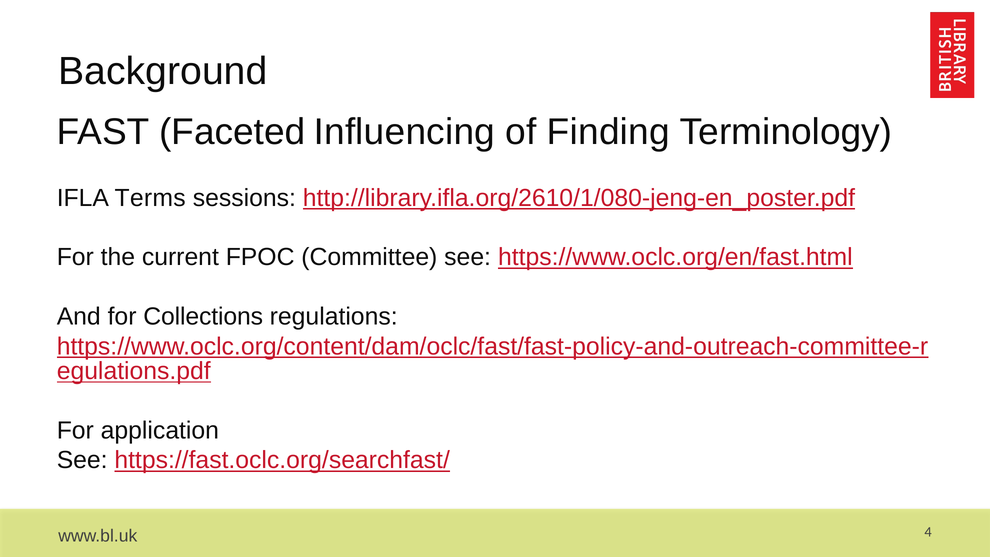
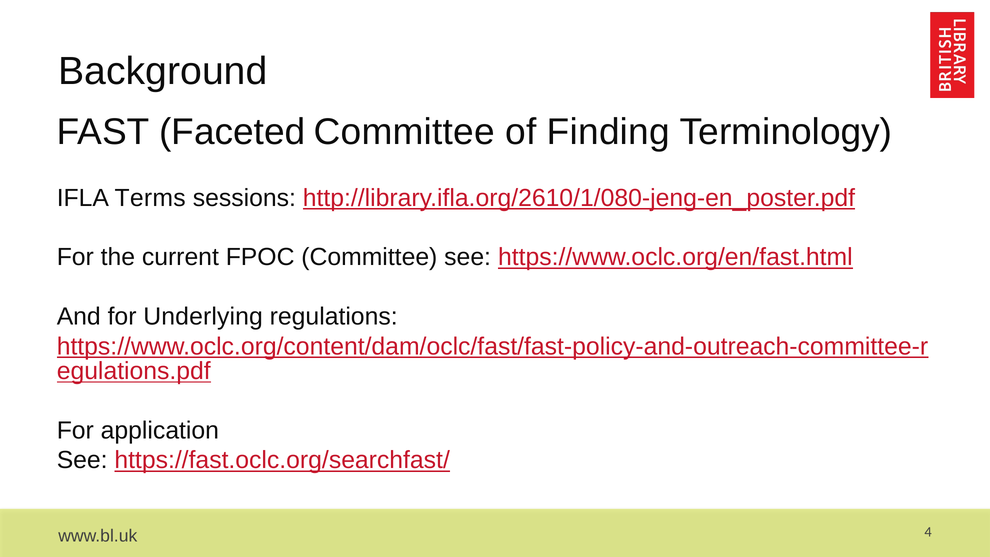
Faceted Influencing: Influencing -> Committee
Collections: Collections -> Underlying
